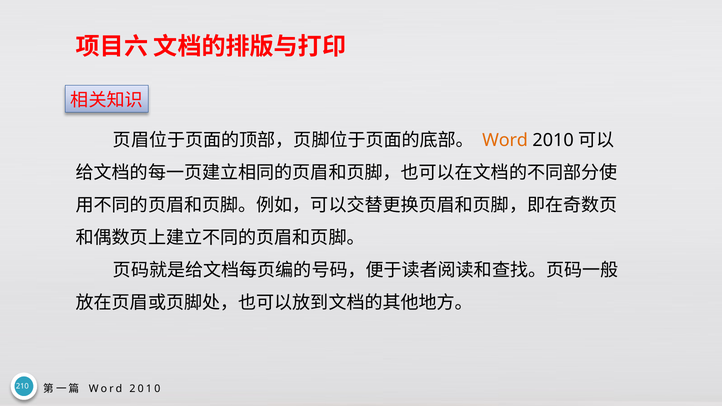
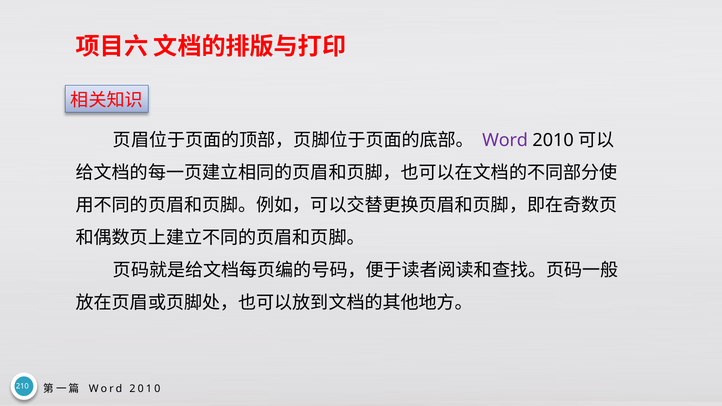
Word at (505, 140) colour: orange -> purple
